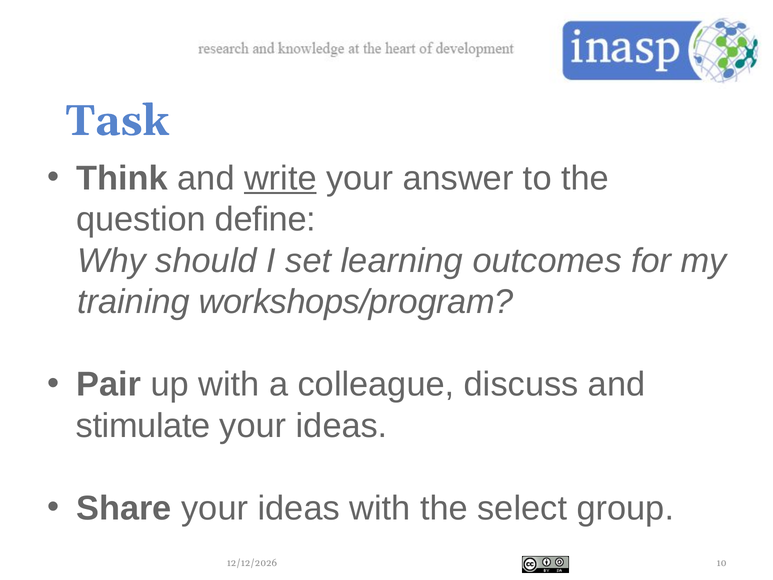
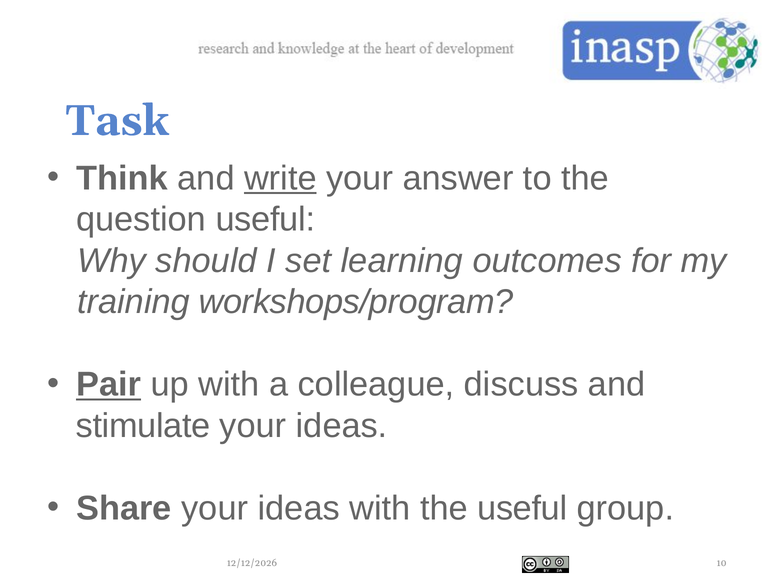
question define: define -> useful
Pair underline: none -> present
the select: select -> useful
